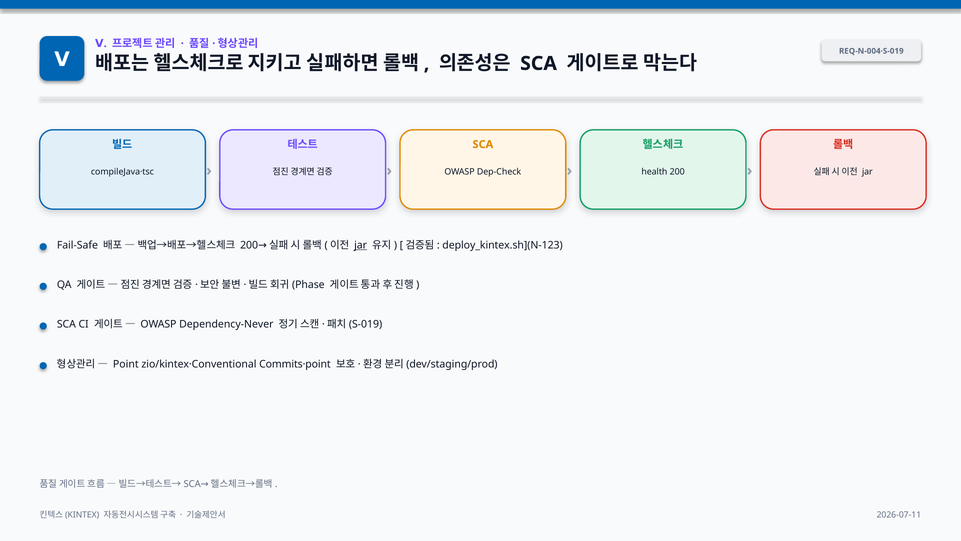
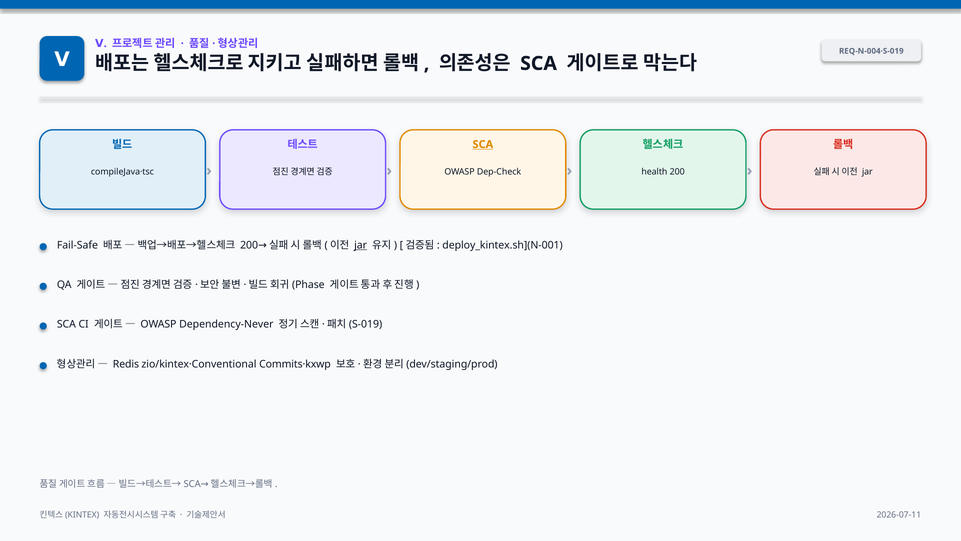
SCA at (483, 144) underline: none -> present
deploy_kintex.sh](N-123: deploy_kintex.sh](N-123 -> deploy_kintex.sh](N-001
Point: Point -> Redis
Commits·point: Commits·point -> Commits·kxwp
